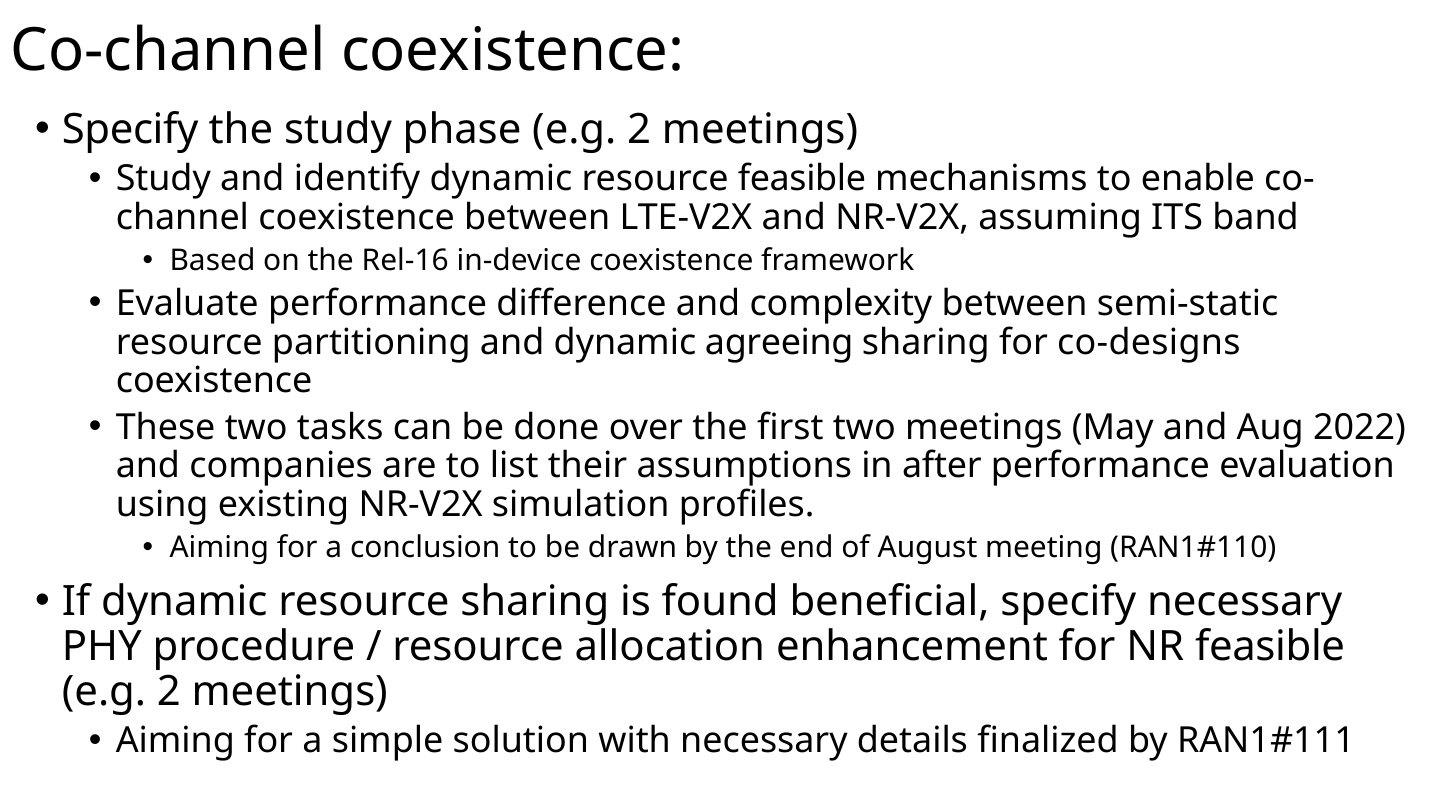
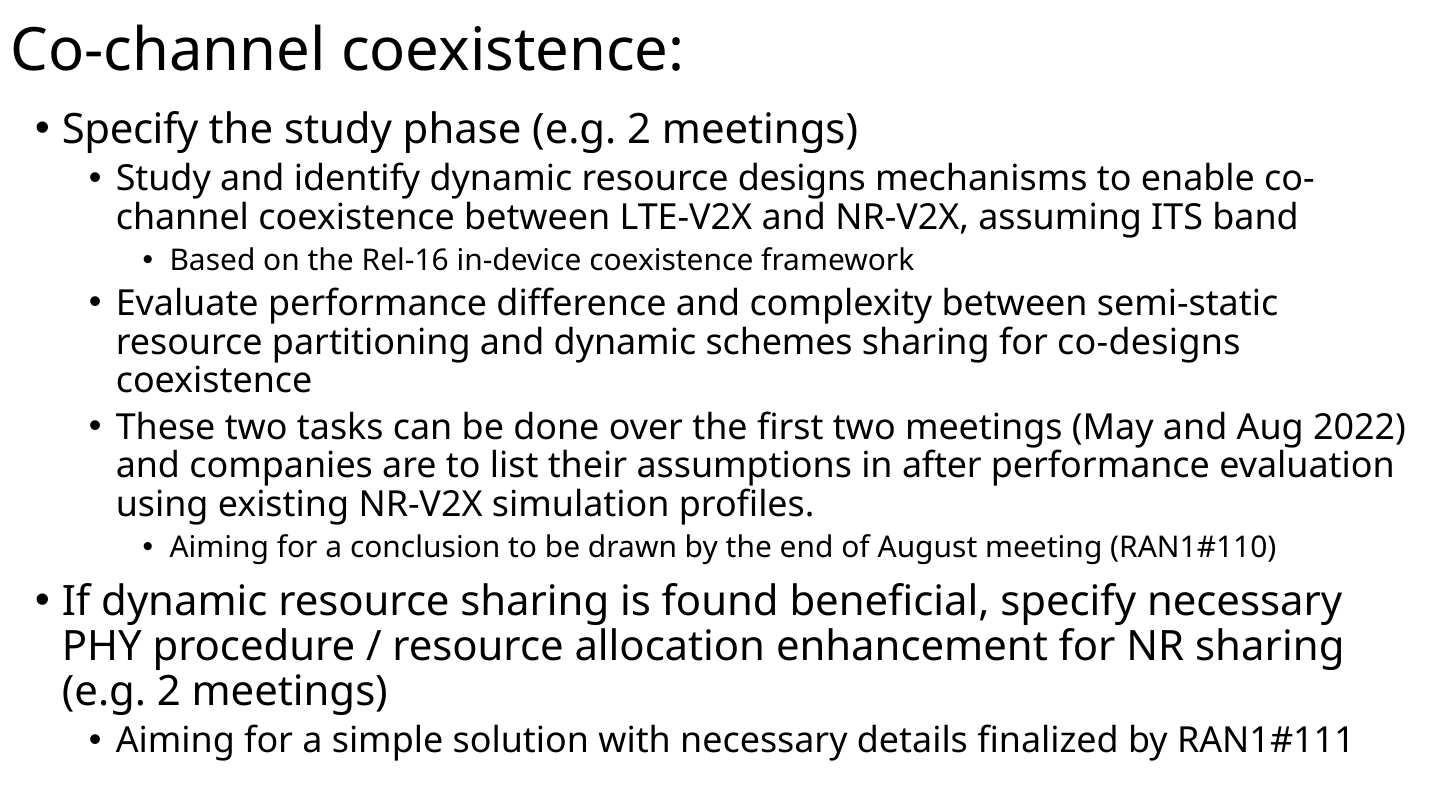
resource feasible: feasible -> designs
agreeing: agreeing -> schemes
NR feasible: feasible -> sharing
